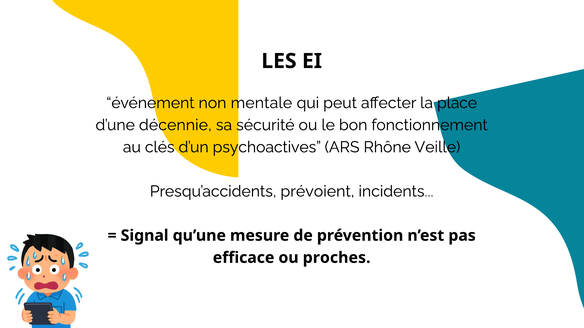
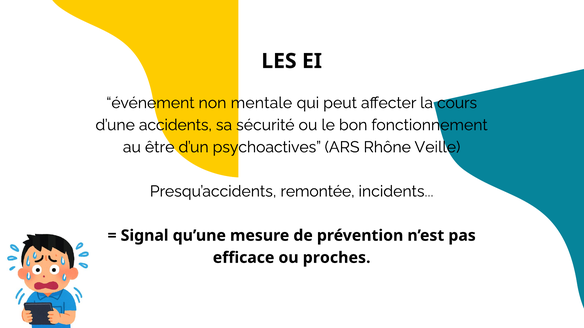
place: place -> cours
décennie: décennie -> accidents
clés: clés -> être
prévoient: prévoient -> remontée
